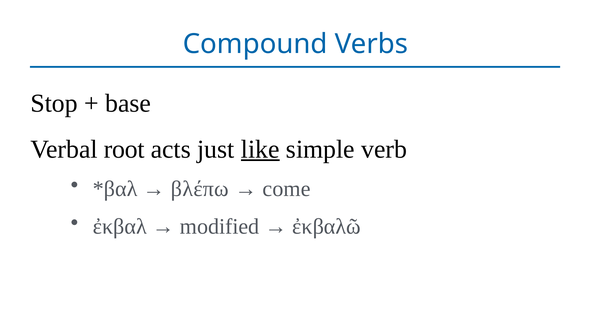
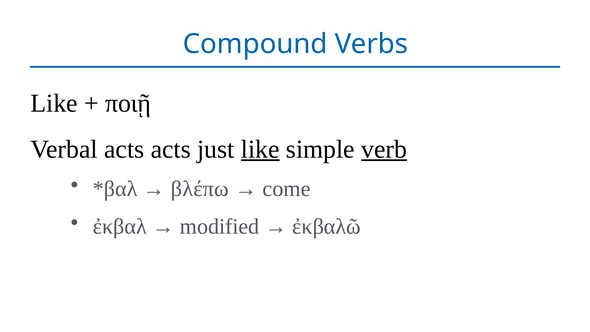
Stop at (54, 103): Stop -> Like
base: base -> ποιῇ
Verbal root: root -> acts
verb underline: none -> present
